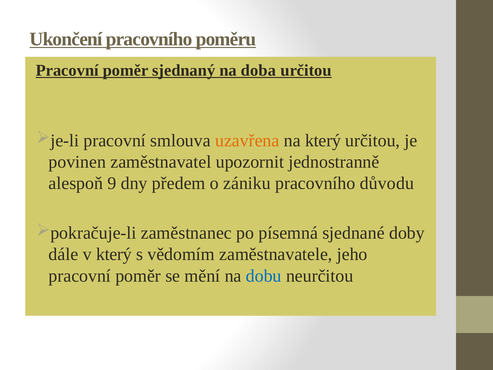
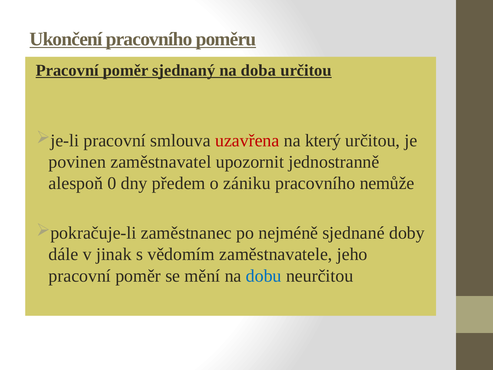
uzavřena colour: orange -> red
9: 9 -> 0
důvodu: důvodu -> nemůže
písemná: písemná -> nejméně
v který: který -> jinak
